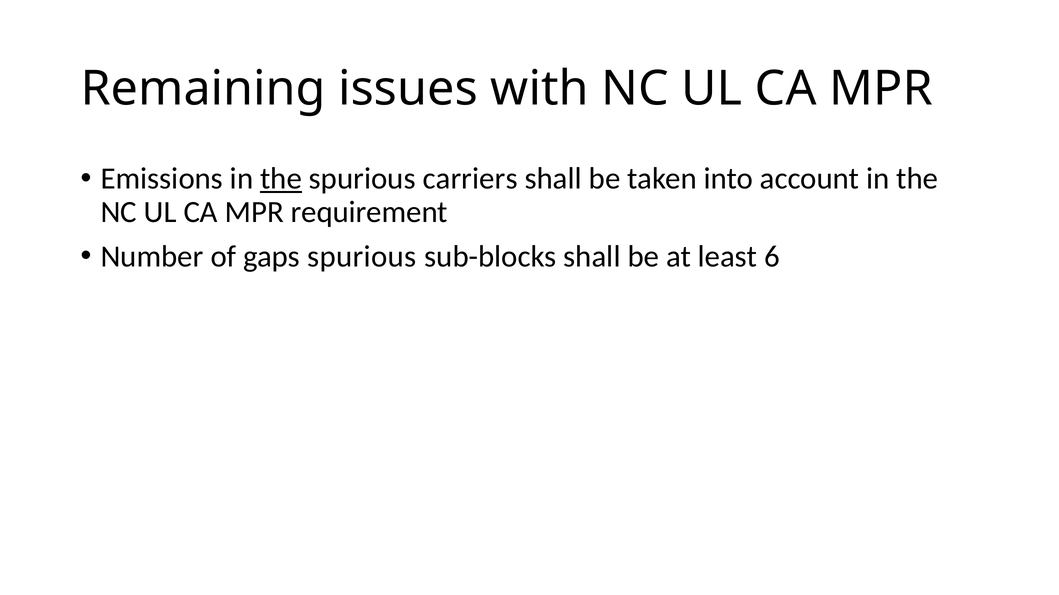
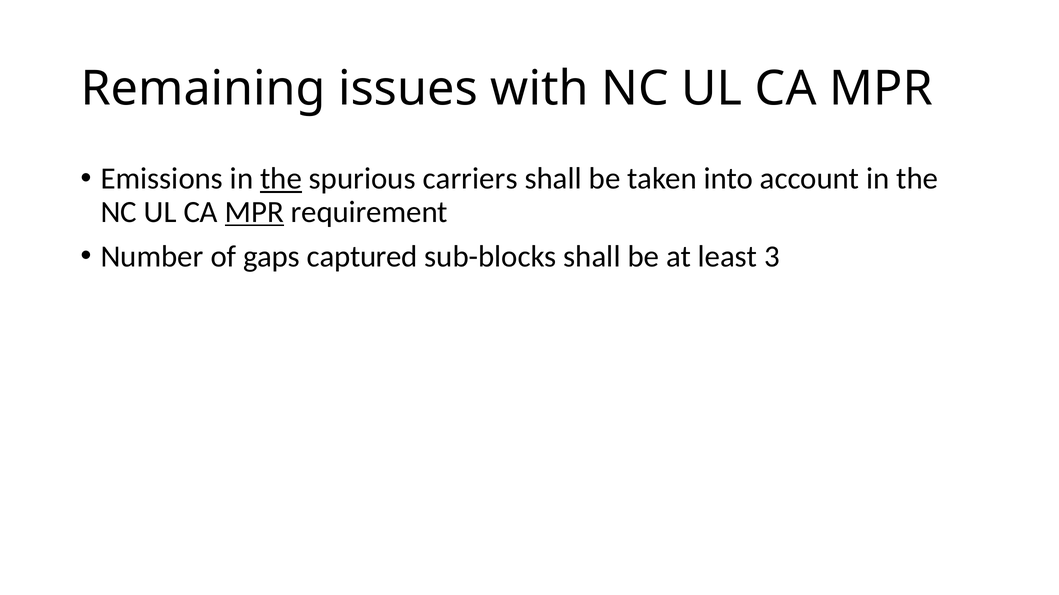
MPR at (254, 212) underline: none -> present
gaps spurious: spurious -> captured
6: 6 -> 3
